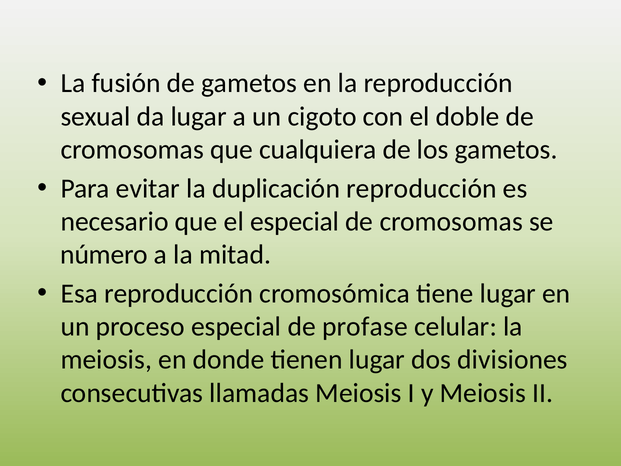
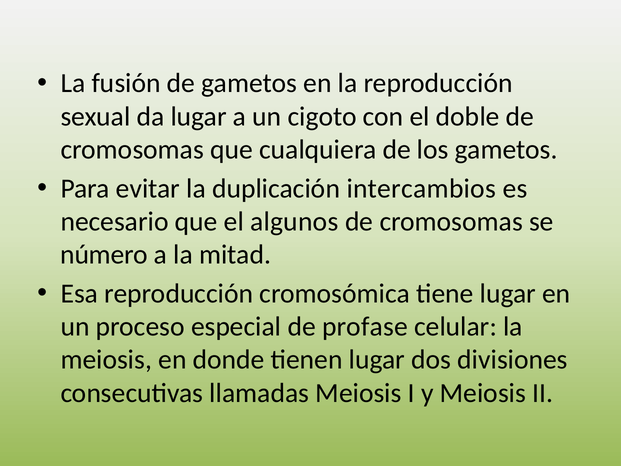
duplicación reproducción: reproducción -> intercambios
el especial: especial -> algunos
